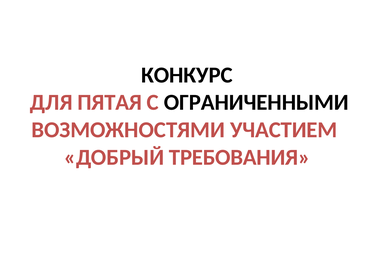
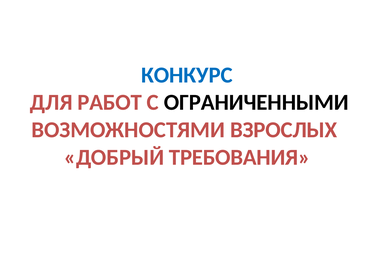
КОНКУРС colour: black -> blue
ПЯТАЯ: ПЯТАЯ -> РАБОТ
УЧАСТИЕМ: УЧАСТИЕМ -> ВЗРОСЛЫХ
